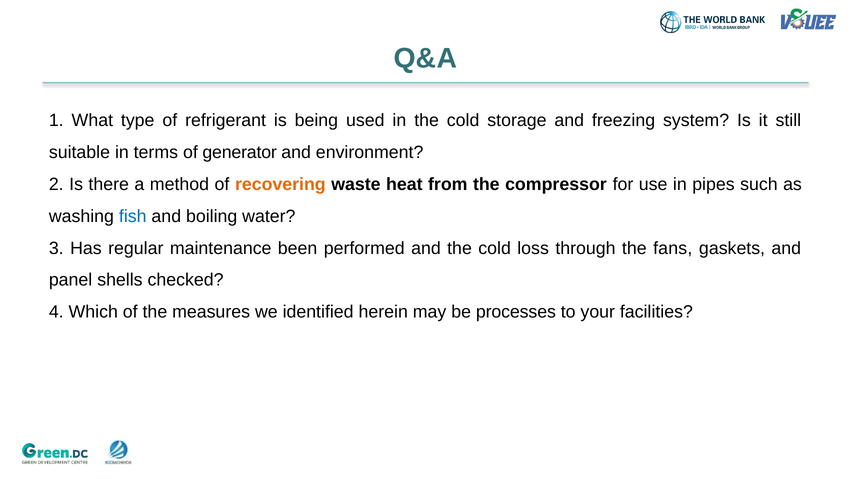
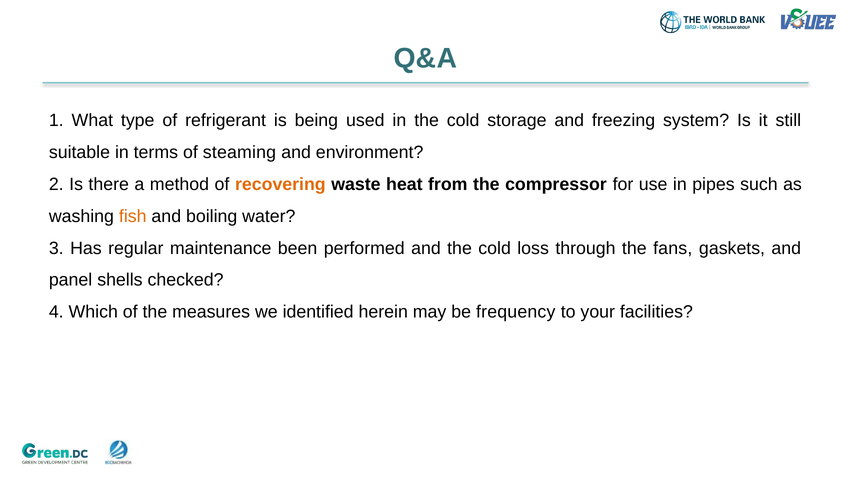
generator: generator -> steaming
fish colour: blue -> orange
processes: processes -> frequency
